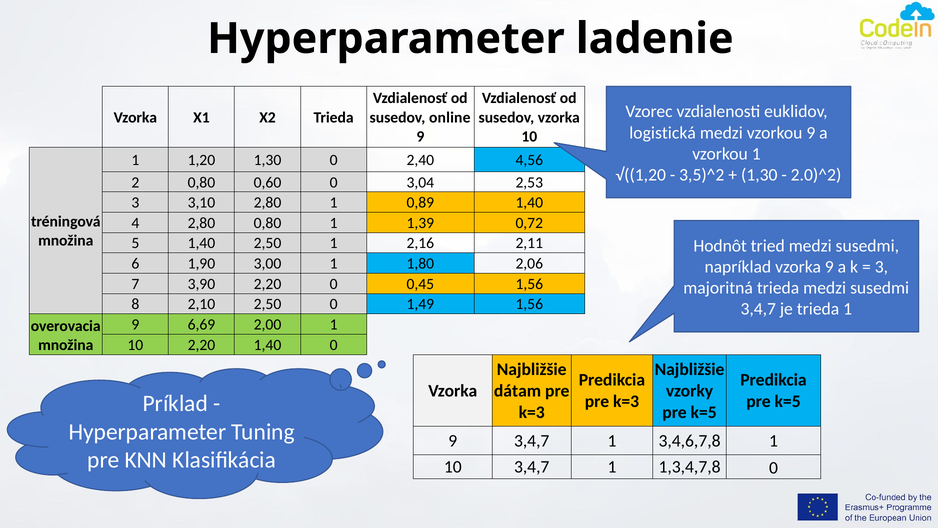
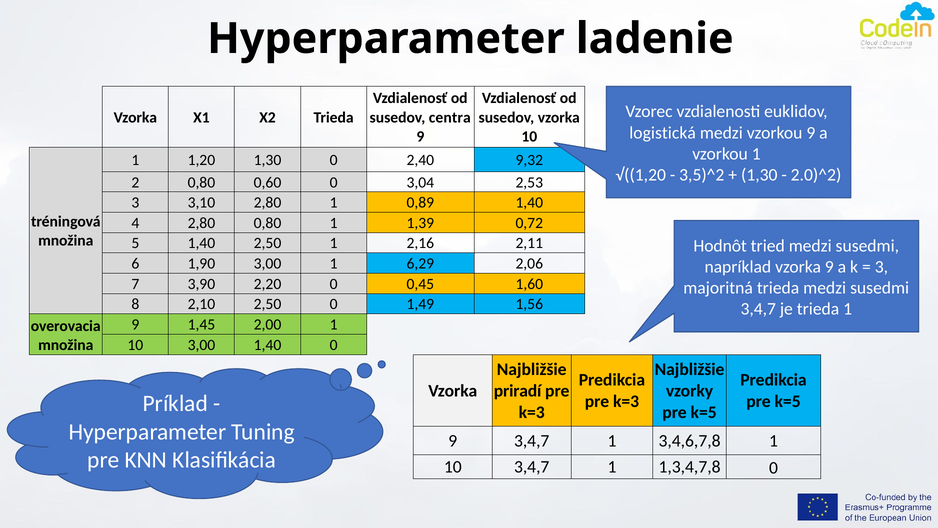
online: online -> centra
4,56: 4,56 -> 9,32
1,80: 1,80 -> 6,29
0,45 1,56: 1,56 -> 1,60
6,69: 6,69 -> 1,45
10 2,20: 2,20 -> 3,00
dátam: dátam -> priradí
